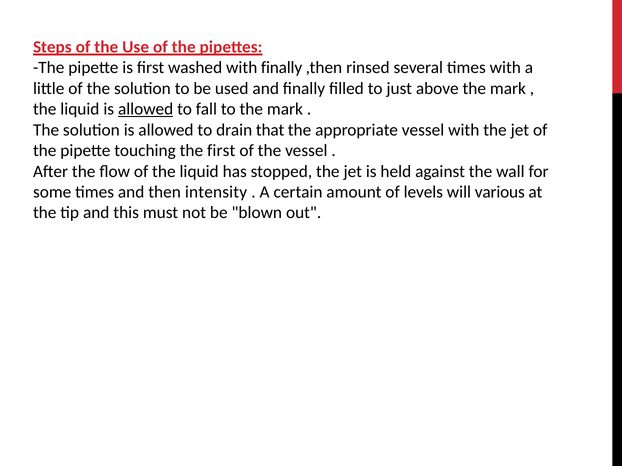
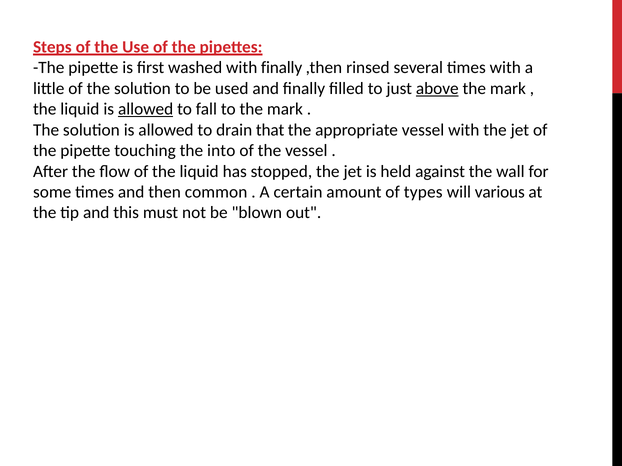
above underline: none -> present
the first: first -> into
intensity: intensity -> common
levels: levels -> types
